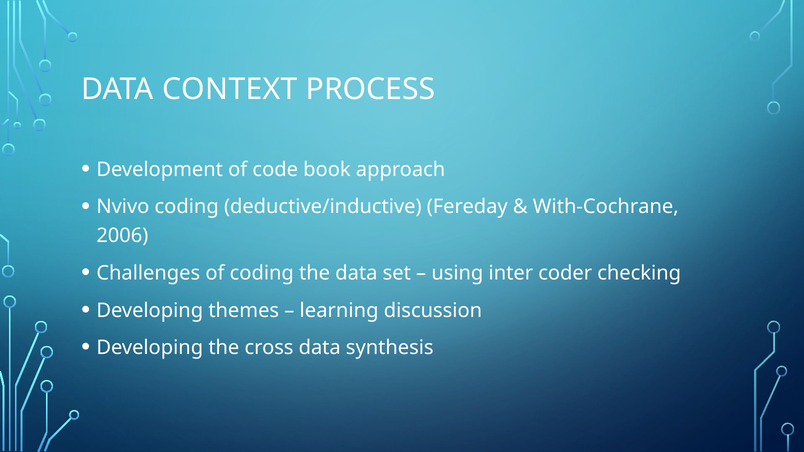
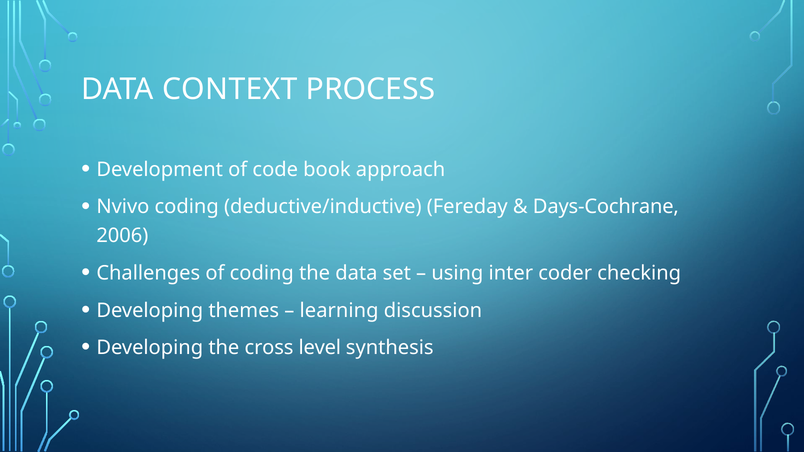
With-Cochrane: With-Cochrane -> Days-Cochrane
cross data: data -> level
